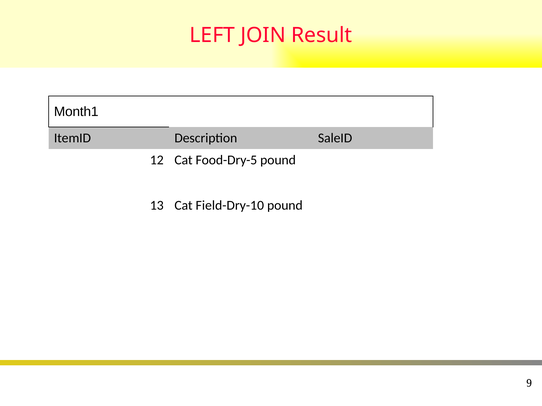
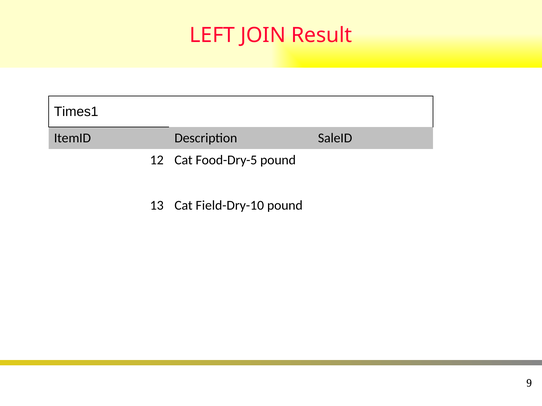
Month1: Month1 -> Times1
